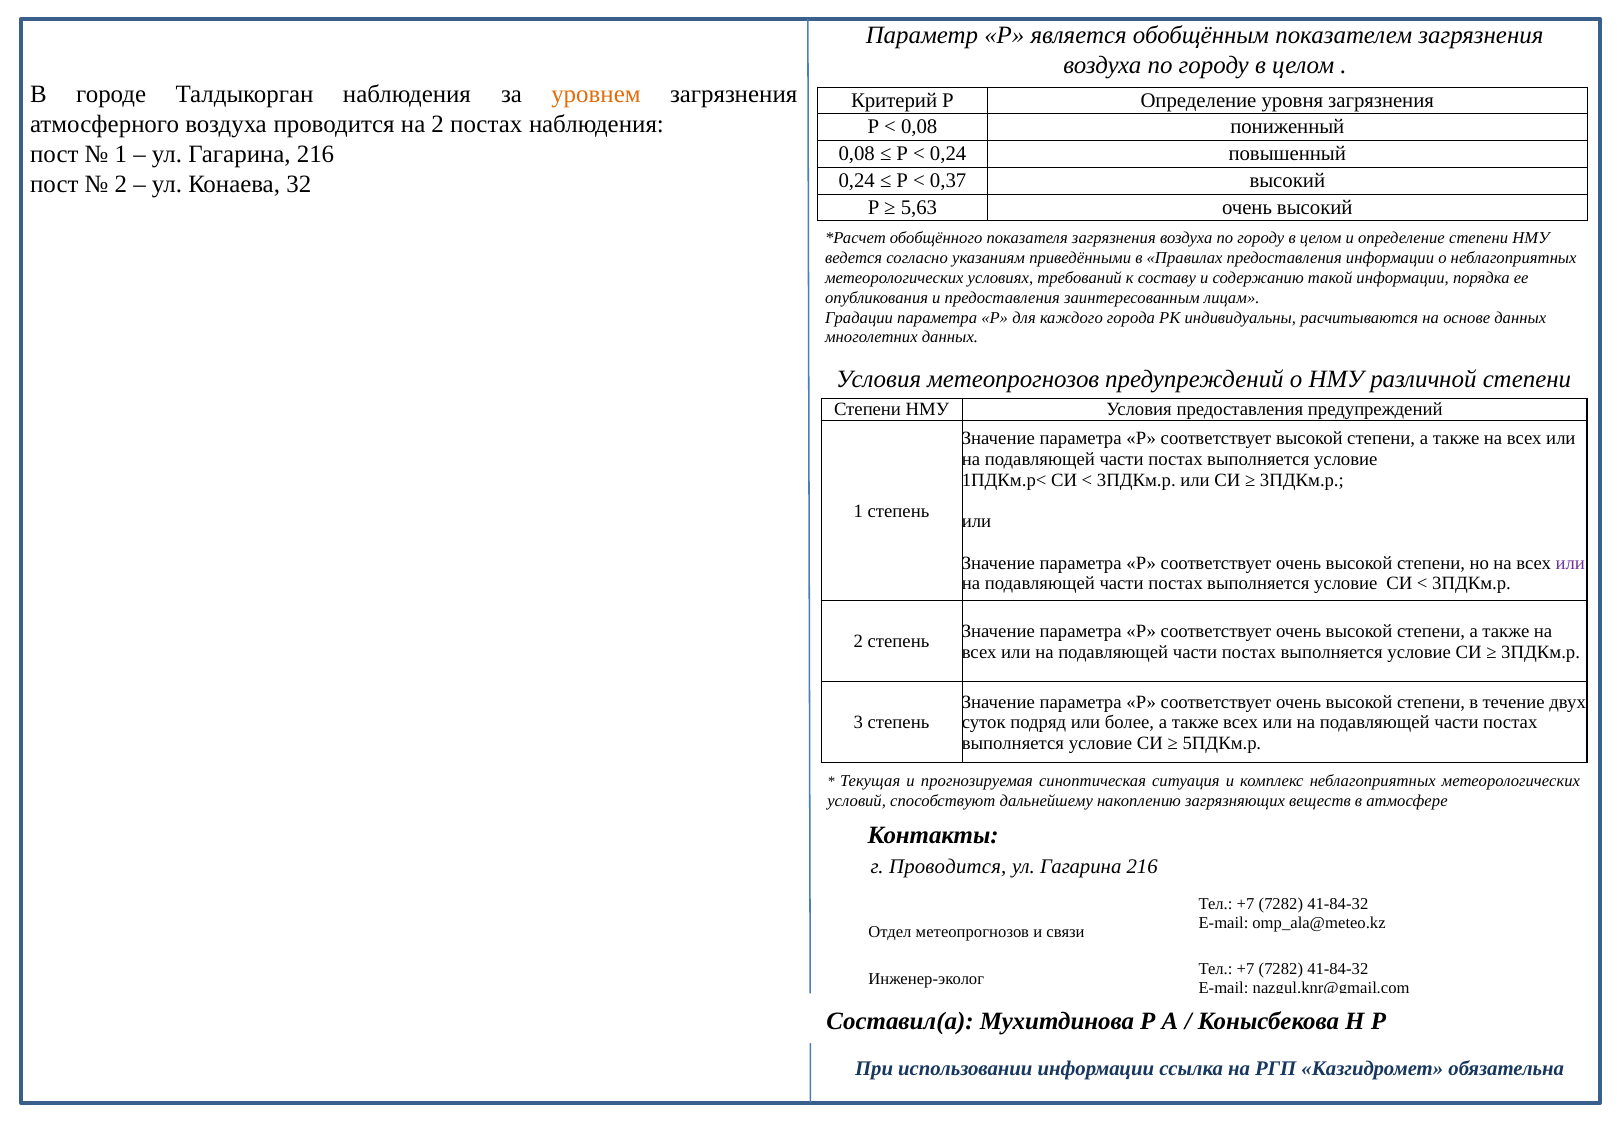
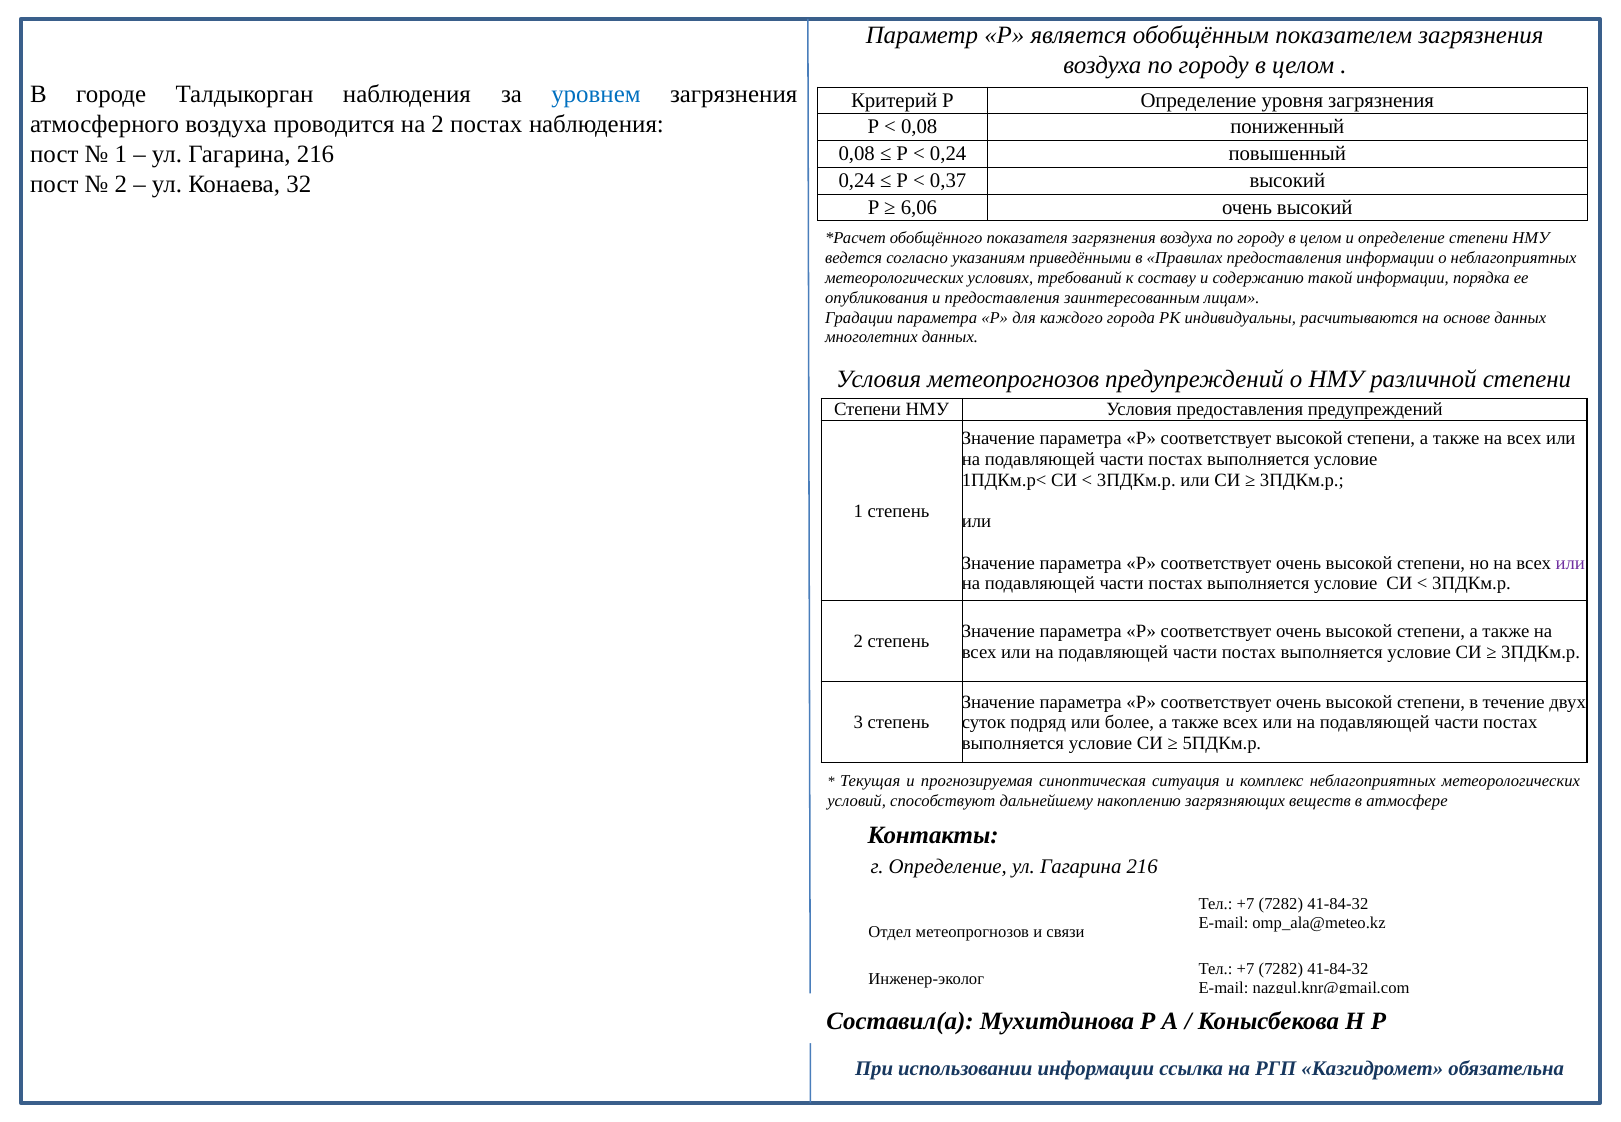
уровнем colour: orange -> blue
5,63: 5,63 -> 6,06
г Проводится: Проводится -> Определение
